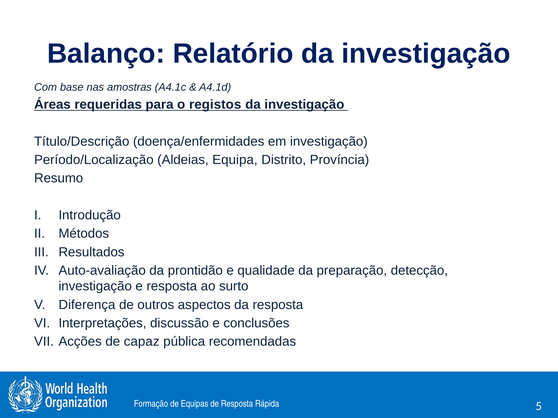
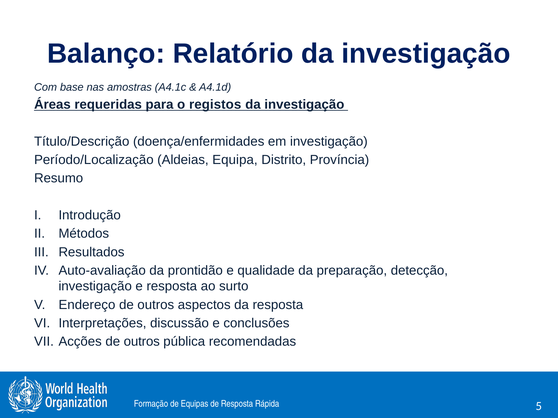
Diferença: Diferença -> Endereço
Acções de capaz: capaz -> outros
